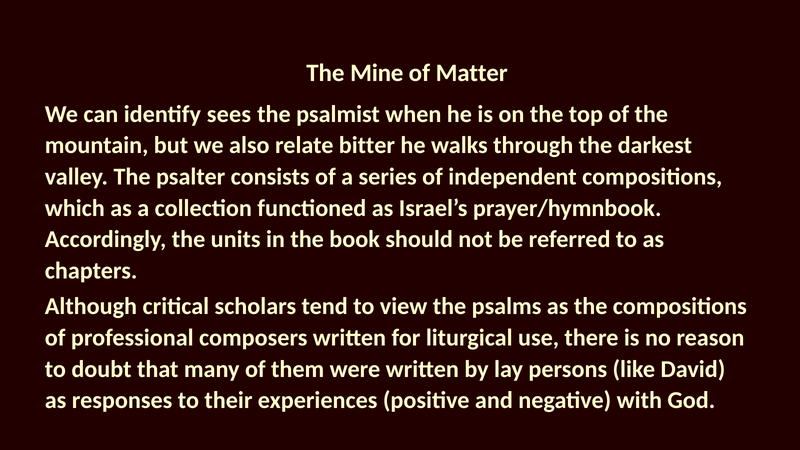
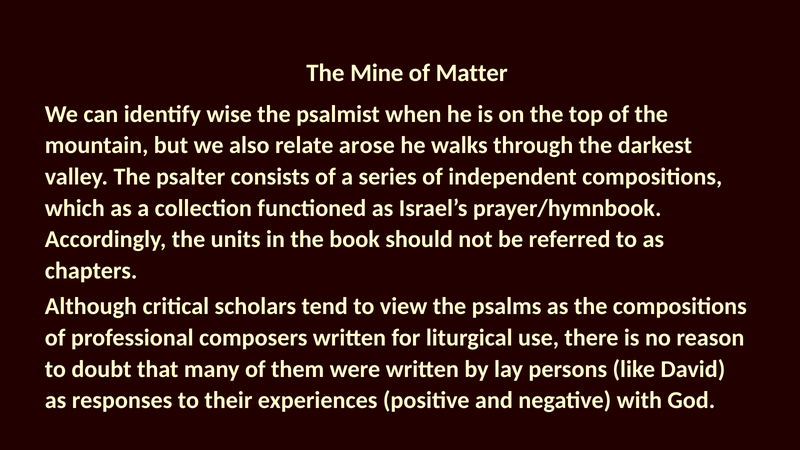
sees: sees -> wise
bitter: bitter -> arose
